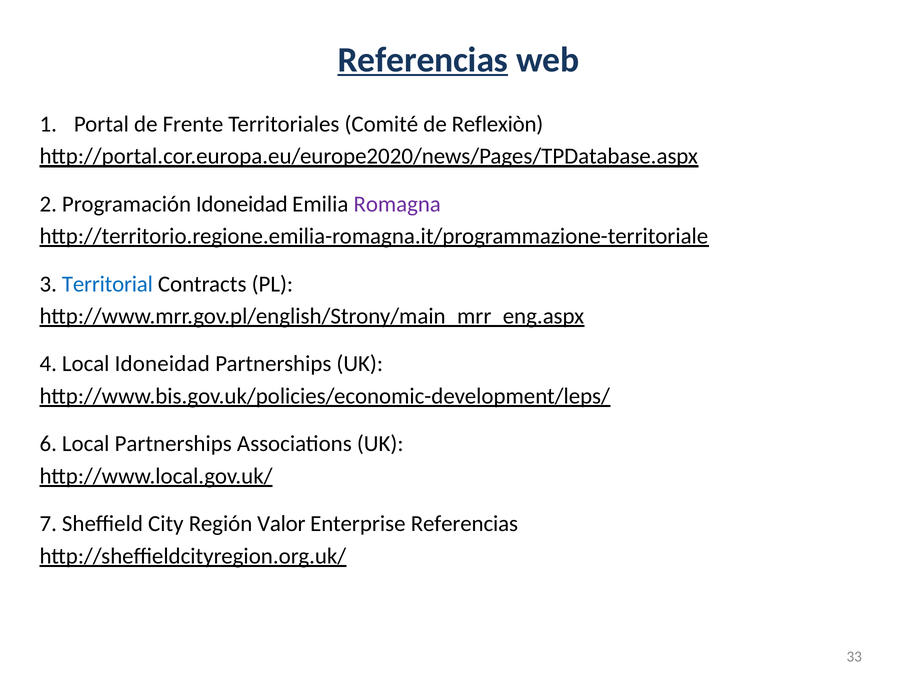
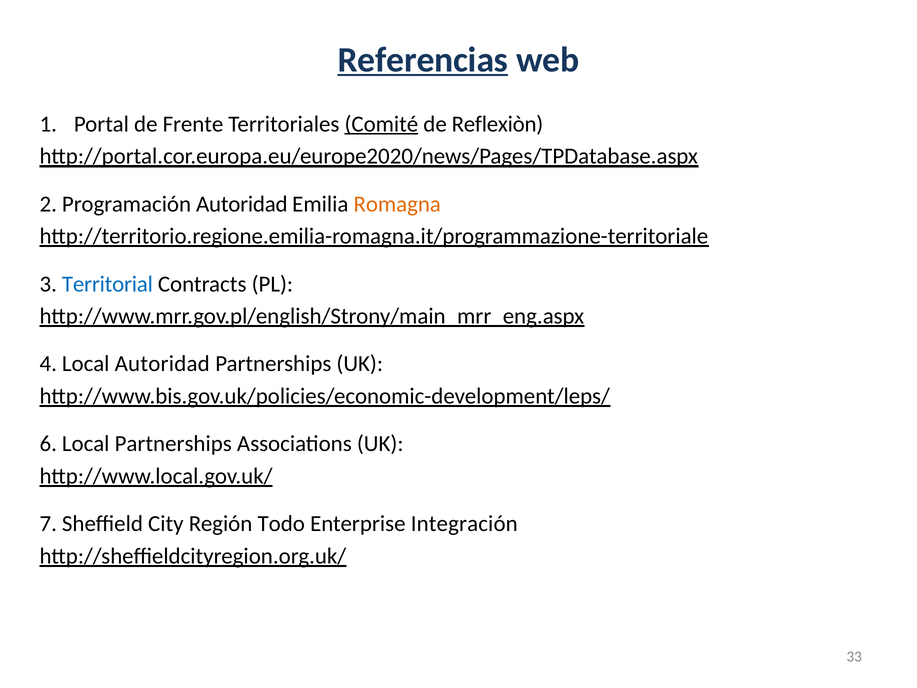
Comité underline: none -> present
Programación Idoneidad: Idoneidad -> Autoridad
Romagna colour: purple -> orange
Local Idoneidad: Idoneidad -> Autoridad
Valor: Valor -> Todo
Enterprise Referencias: Referencias -> Integración
